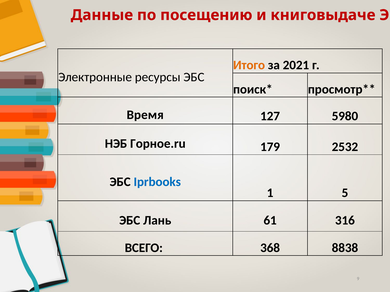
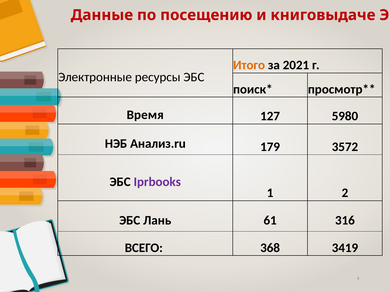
Горное.ru: Горное.ru -> Анализ.ru
2532: 2532 -> 3572
Iprbooks colour: blue -> purple
5: 5 -> 2
8838: 8838 -> 3419
